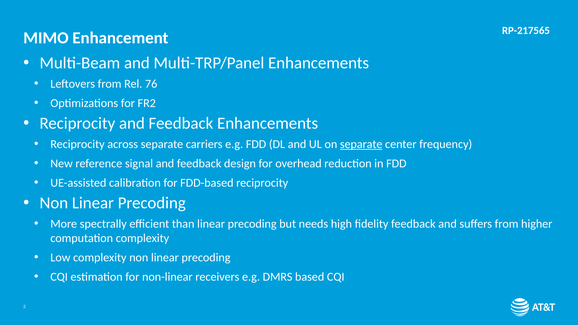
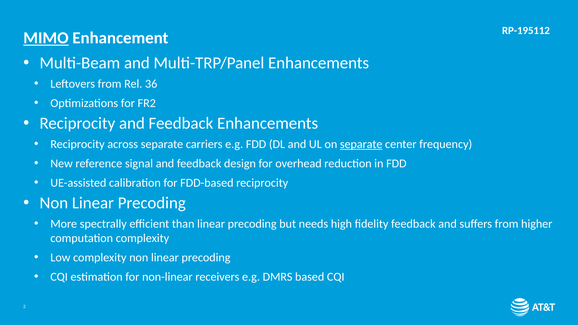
RP-217565: RP-217565 -> RP-195112
MIMO underline: none -> present
76: 76 -> 36
